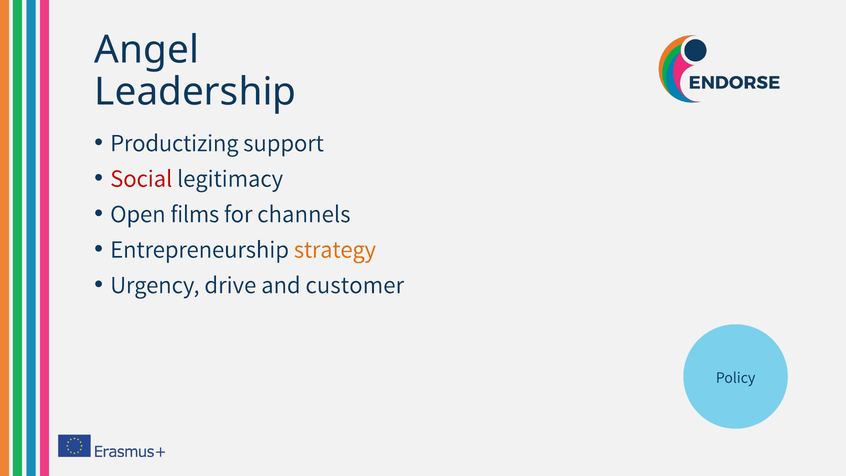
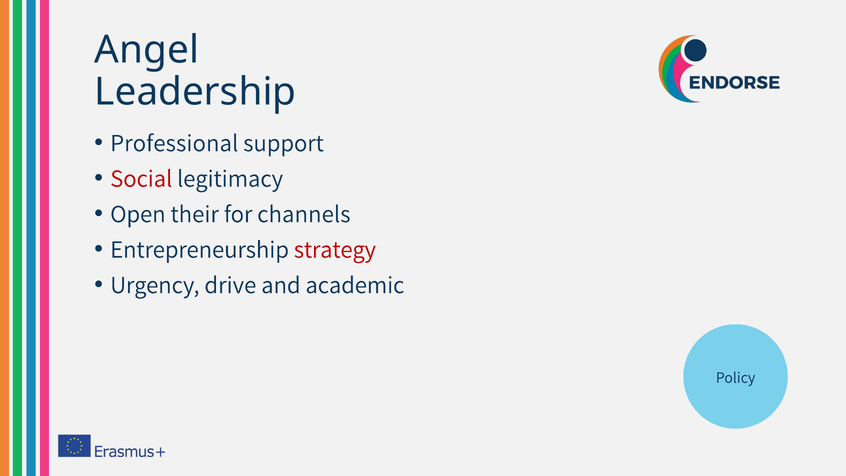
Productizing: Productizing -> Professional
films: films -> their
strategy colour: orange -> red
customer: customer -> academic
